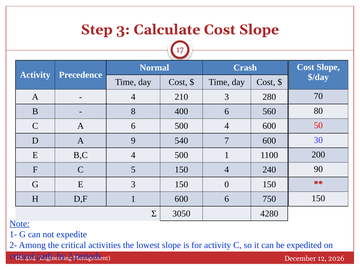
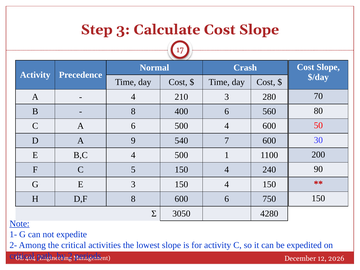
3 150 0: 0 -> 4
D,F 1: 1 -> 8
